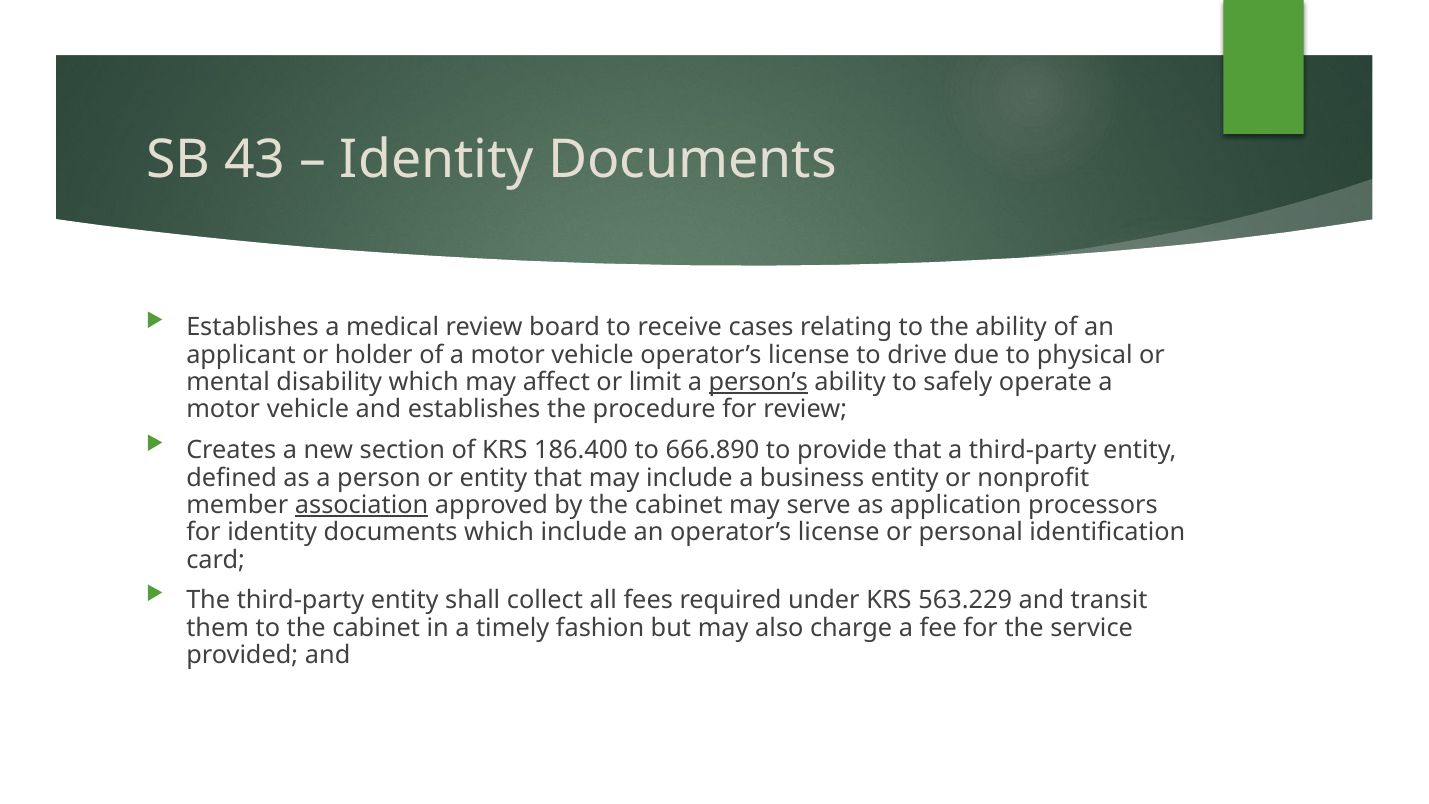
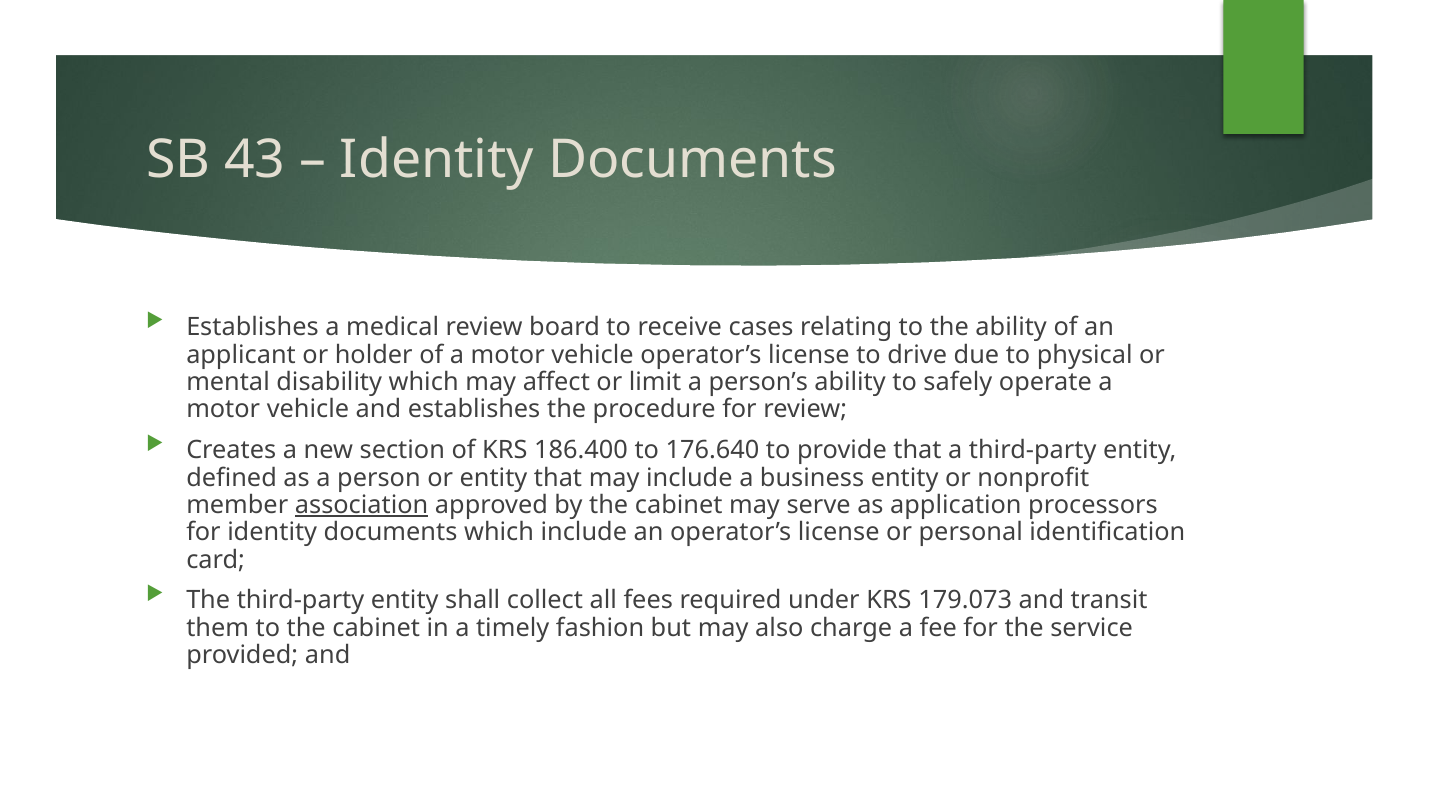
person’s underline: present -> none
666.890: 666.890 -> 176.640
563.229: 563.229 -> 179.073
